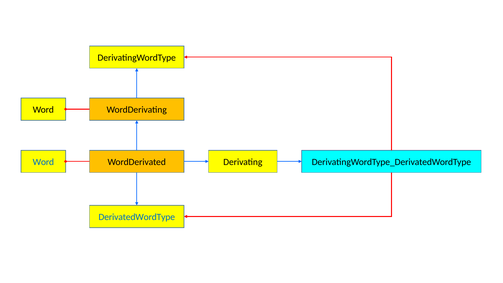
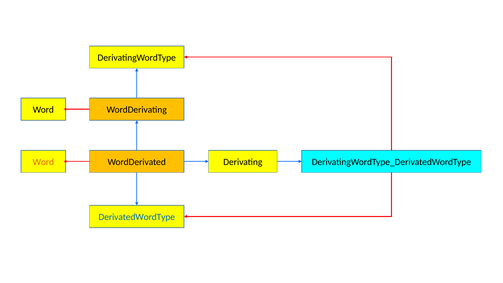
Word at (43, 162) colour: blue -> orange
